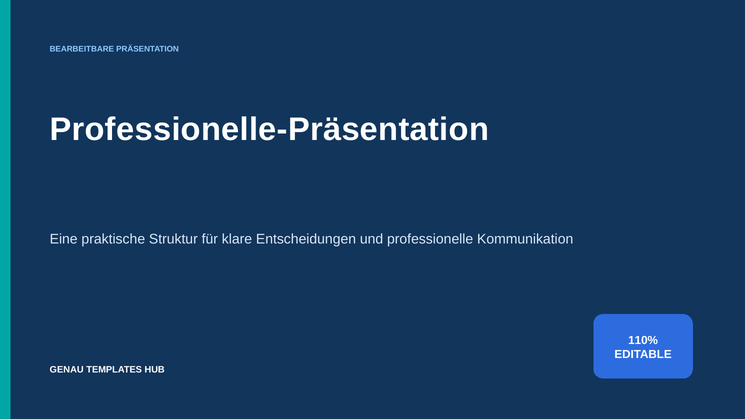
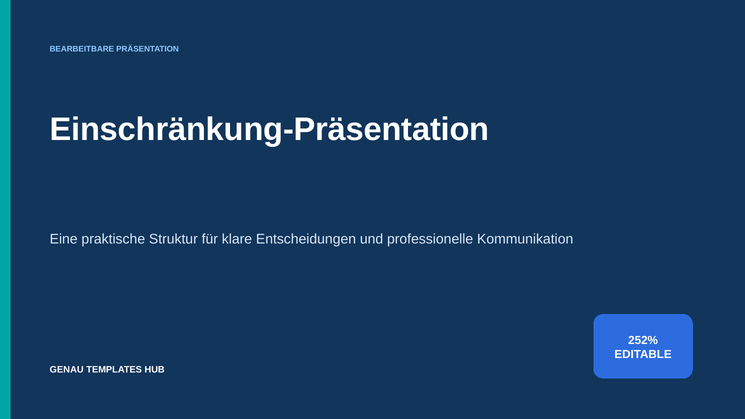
Professionelle-Präsentation: Professionelle-Präsentation -> Einschränkung-Präsentation
110%: 110% -> 252%
